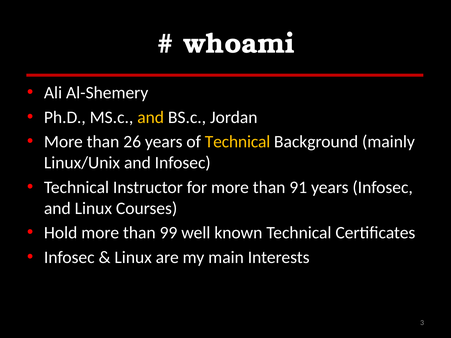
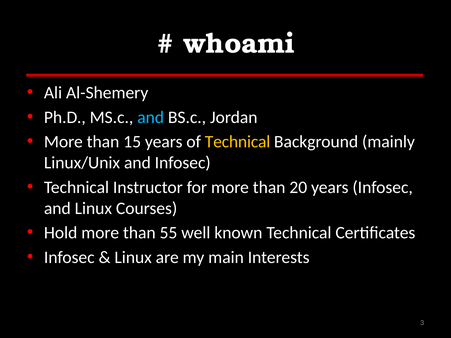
and at (151, 117) colour: yellow -> light blue
26: 26 -> 15
91: 91 -> 20
99: 99 -> 55
